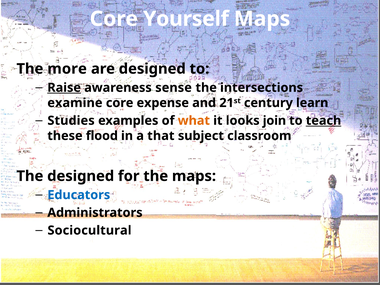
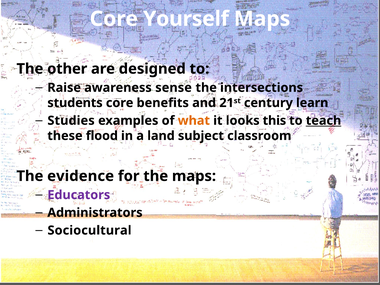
more: more -> other
Raise underline: present -> none
examine: examine -> students
expense: expense -> benefits
join: join -> this
that: that -> land
The designed: designed -> evidence
Educators colour: blue -> purple
